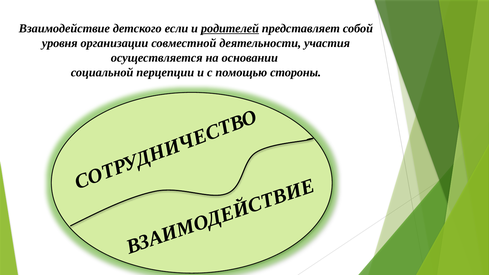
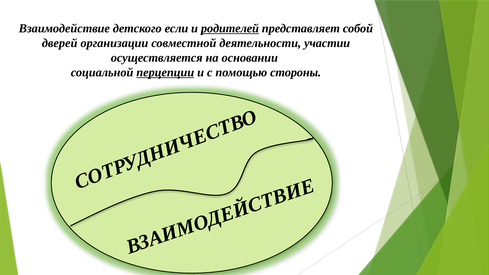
уровня: уровня -> дверей
участия: участия -> участии
перцепции underline: none -> present
